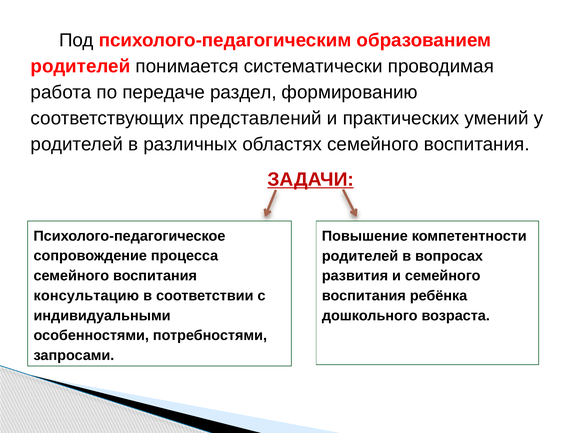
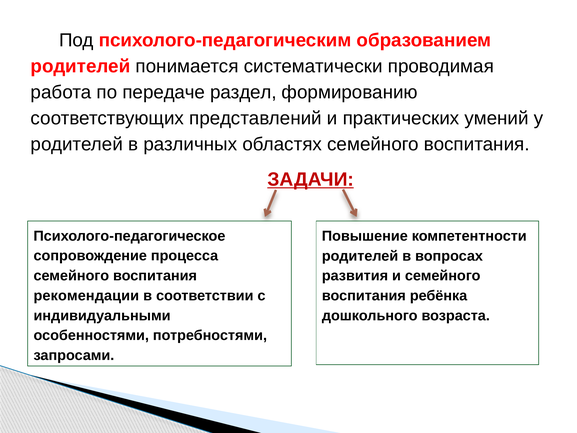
консультацию: консультацию -> рекомендации
